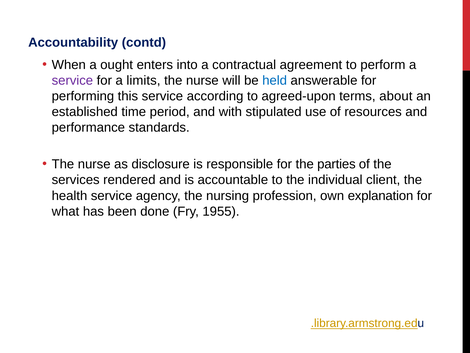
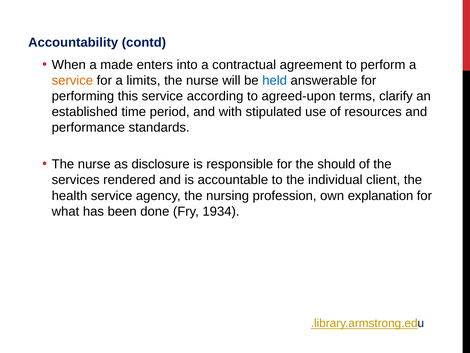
ought: ought -> made
service at (72, 80) colour: purple -> orange
about: about -> clarify
parties: parties -> should
1955: 1955 -> 1934
